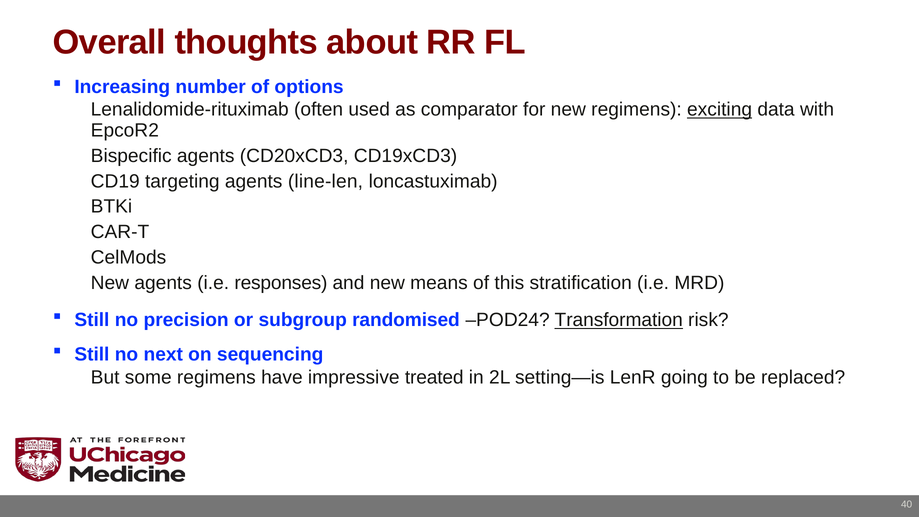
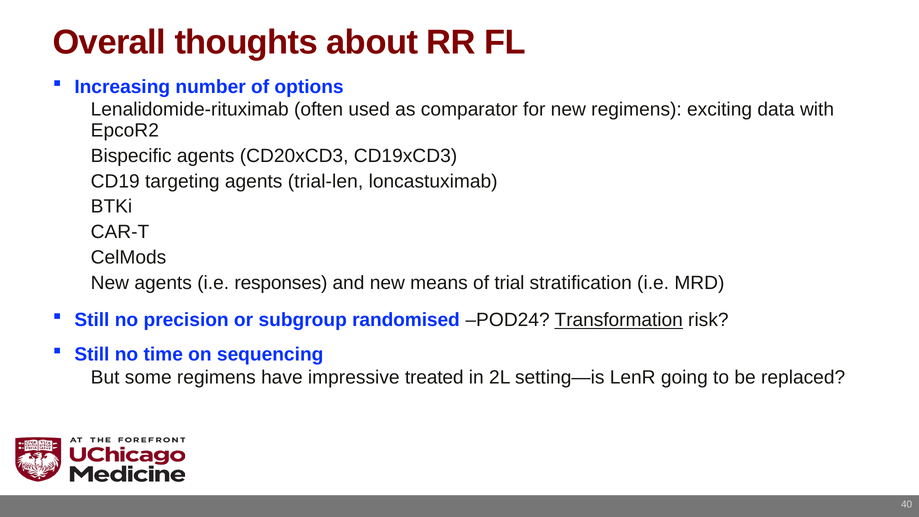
exciting underline: present -> none
line-len: line-len -> trial-len
this: this -> trial
next: next -> time
